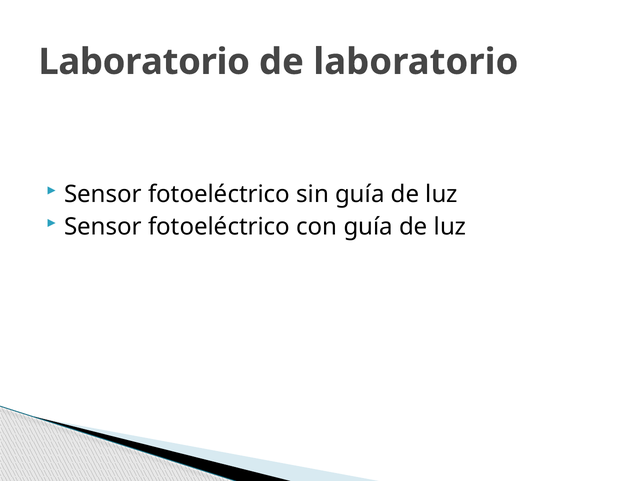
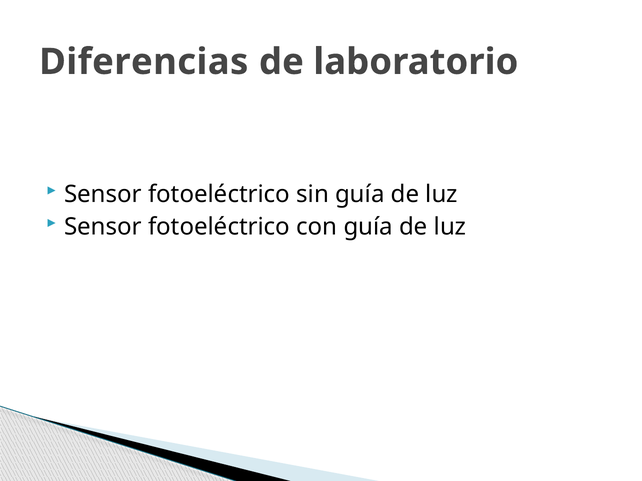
Laboratorio at (144, 62): Laboratorio -> Diferencias
